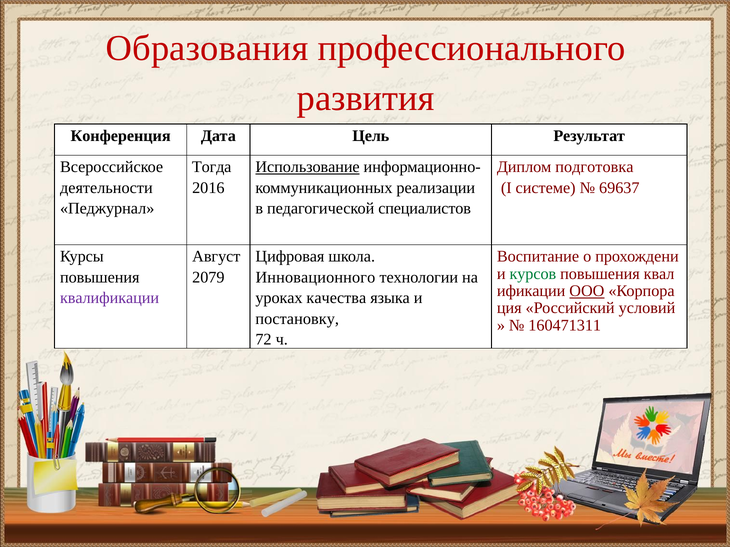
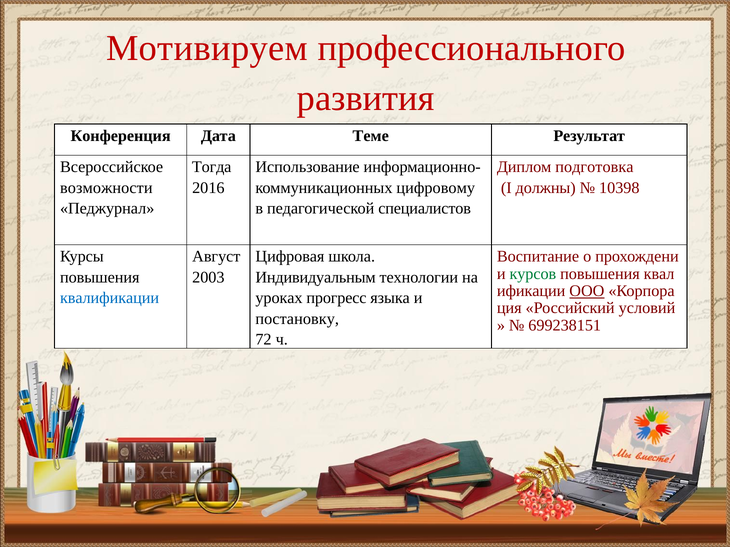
Образования: Образования -> Мотивируем
Цель: Цель -> Теме
Использование underline: present -> none
деятельности: деятельности -> возможности
реализации: реализации -> цифровому
системе: системе -> должны
69637: 69637 -> 10398
2079: 2079 -> 2003
Инновационного: Инновационного -> Индивидуальным
квалификации colour: purple -> blue
качества: качества -> прогресс
160471311: 160471311 -> 699238151
